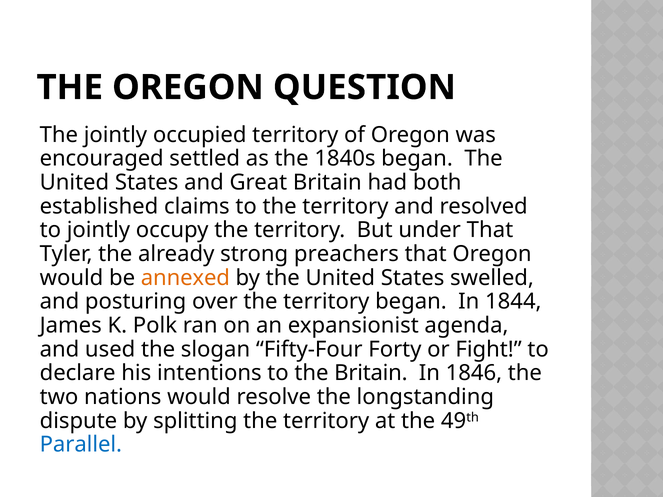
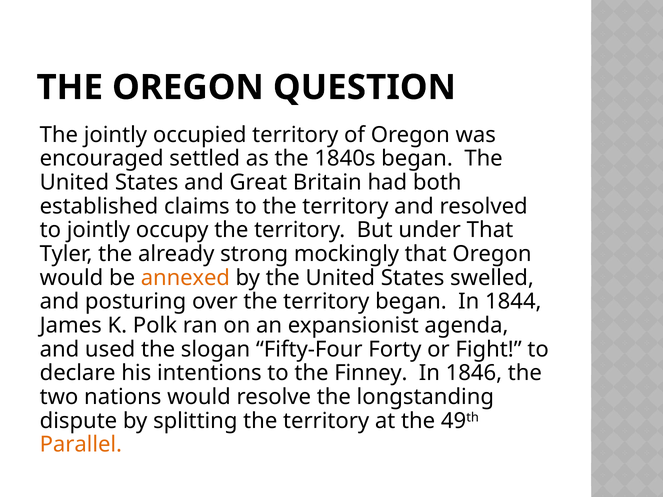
preachers: preachers -> mockingly
the Britain: Britain -> Finney
Parallel colour: blue -> orange
